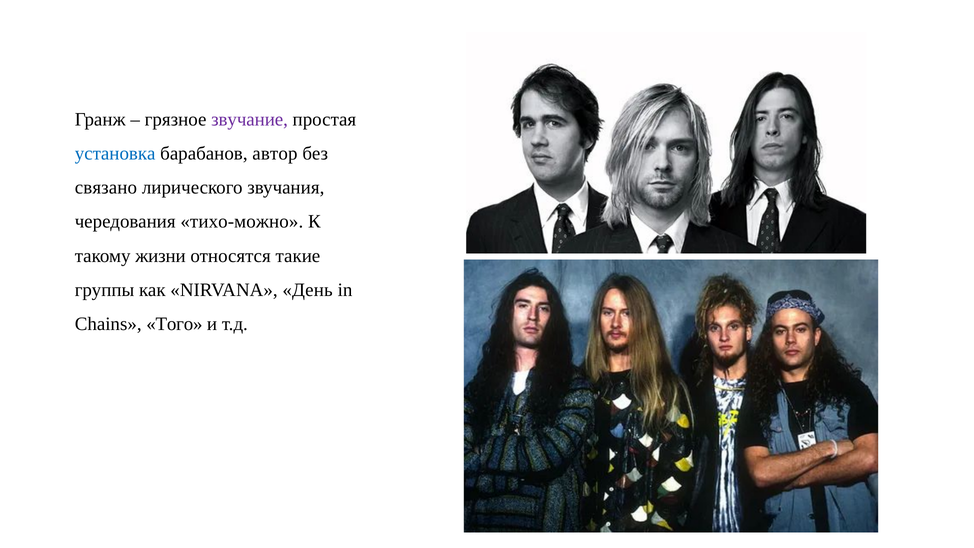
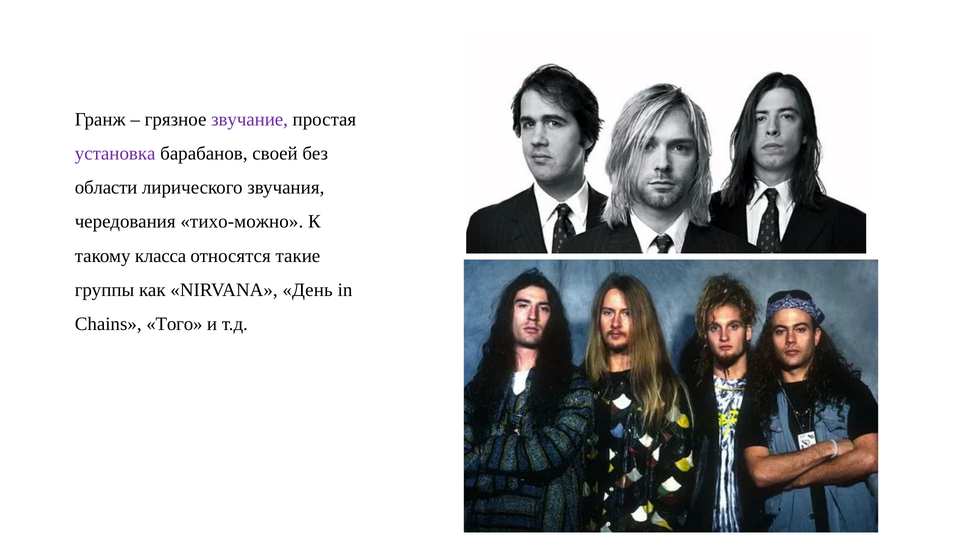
установка colour: blue -> purple
автор: автор -> своей
связано: связано -> области
жизни: жизни -> класса
